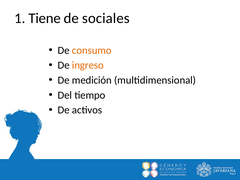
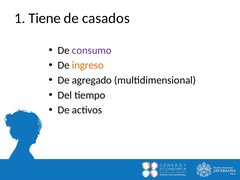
sociales: sociales -> casados
consumo colour: orange -> purple
medición: medición -> agregado
